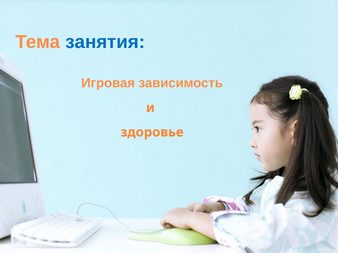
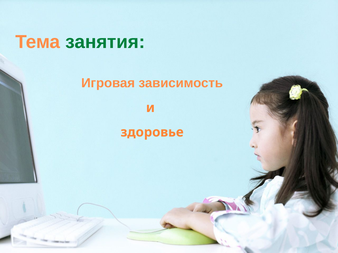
занятия colour: blue -> green
